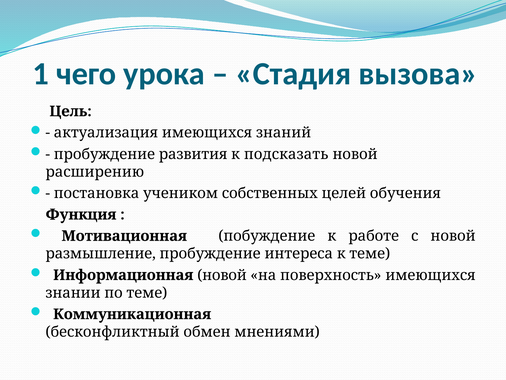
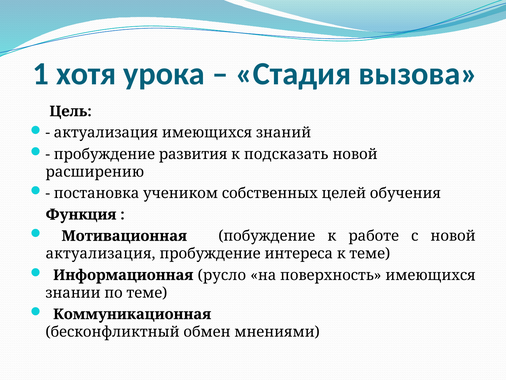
чего: чего -> хотя
размышление at (101, 253): размышление -> актуализация
Информационная новой: новой -> русло
